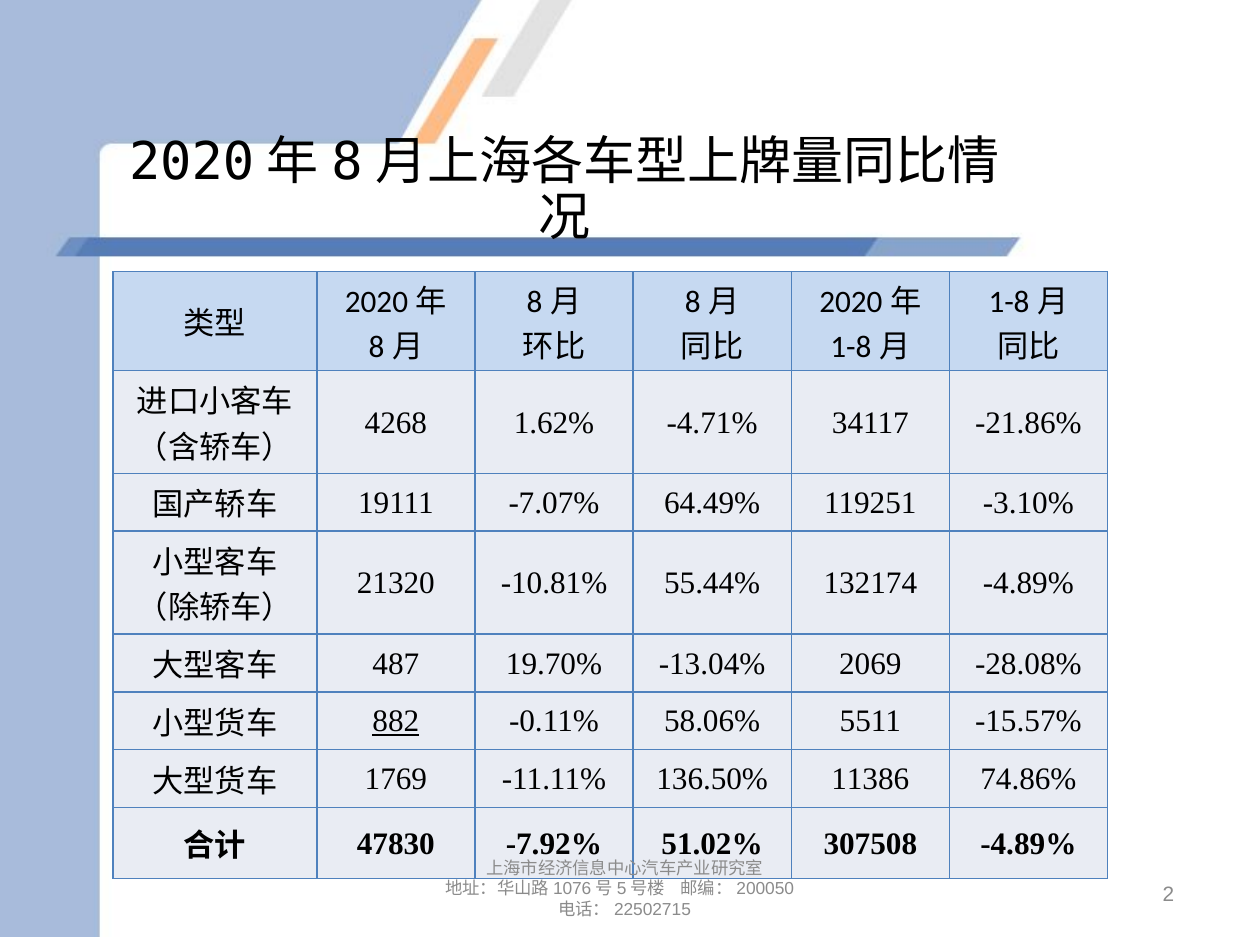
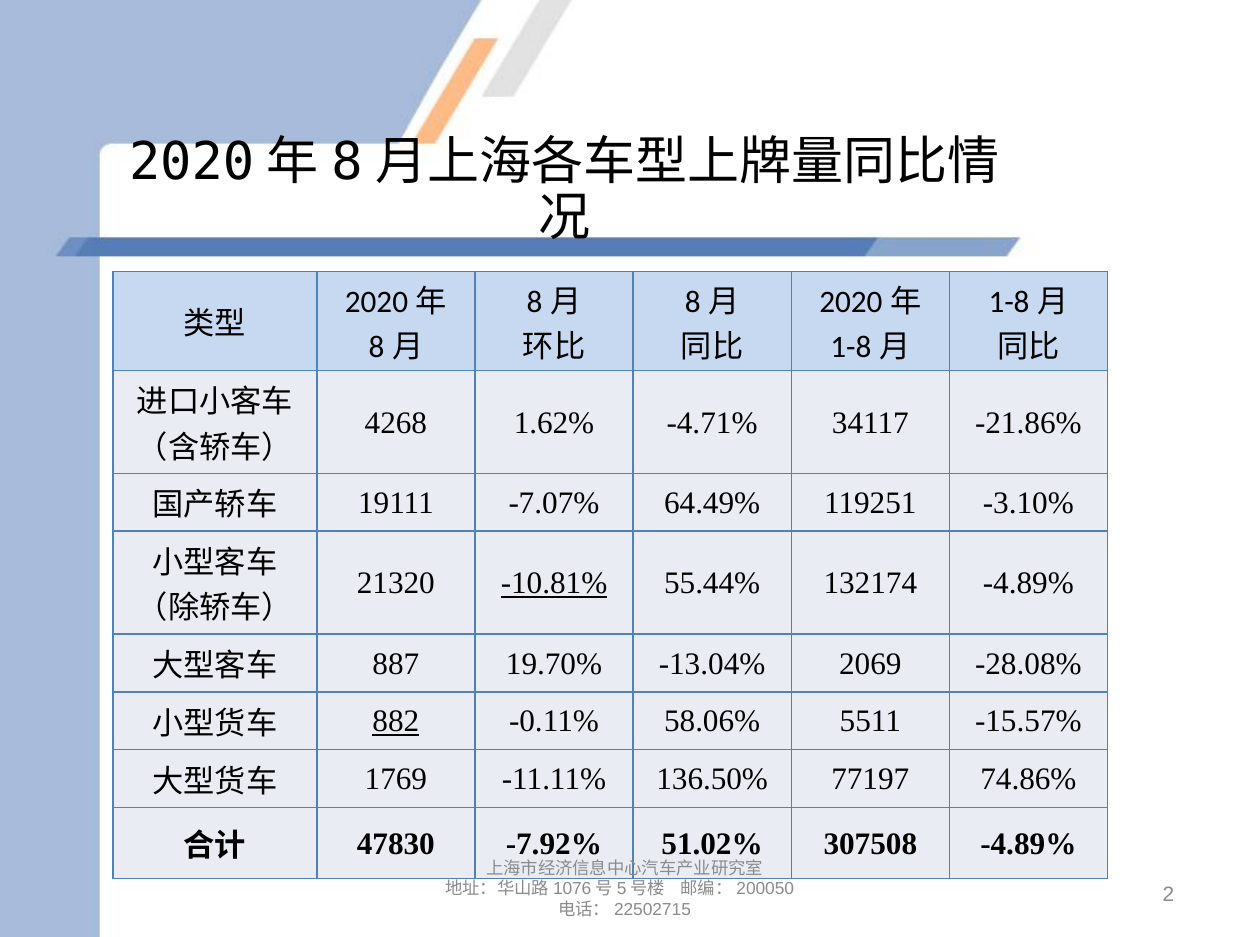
-10.81% underline: none -> present
487: 487 -> 887
11386: 11386 -> 77197
